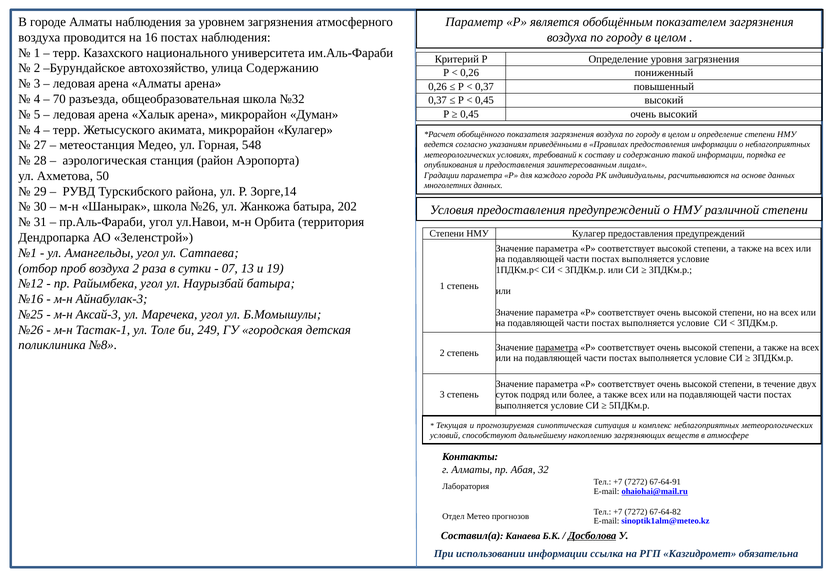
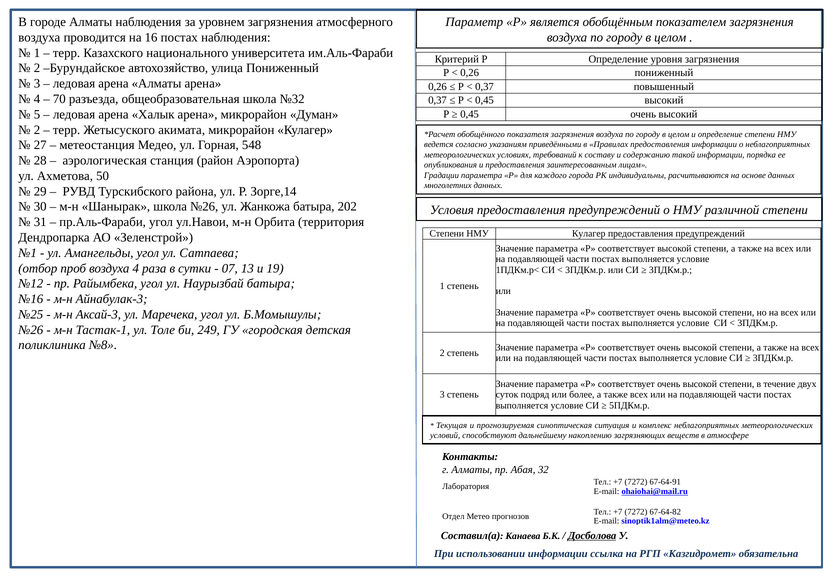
улица Содержанию: Содержанию -> Пониженный
4 at (37, 130): 4 -> 2
воздуха 2: 2 -> 4
параметра at (557, 347) underline: present -> none
